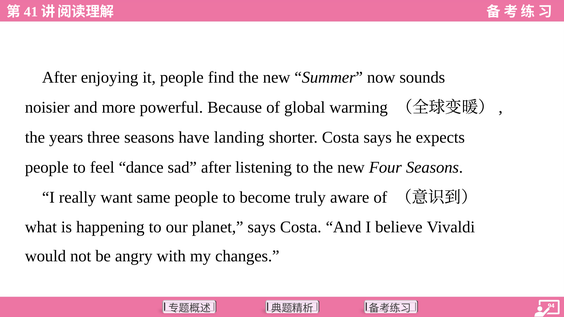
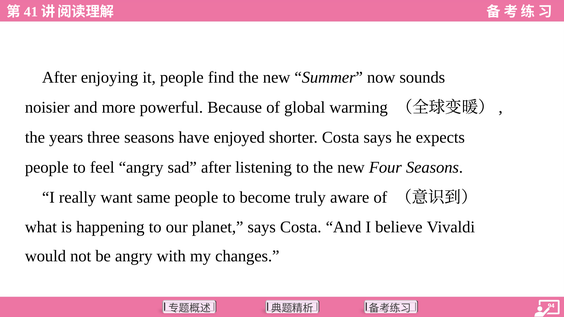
landing: landing -> enjoyed
feel dance: dance -> angry
